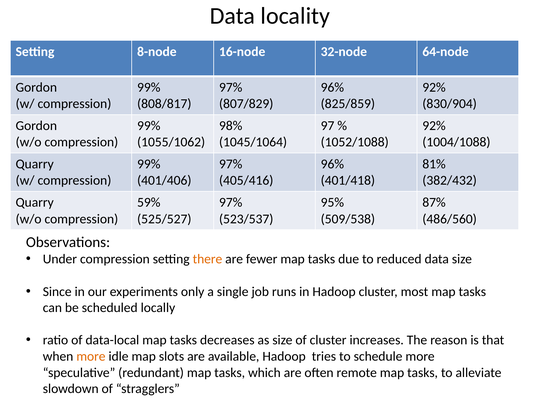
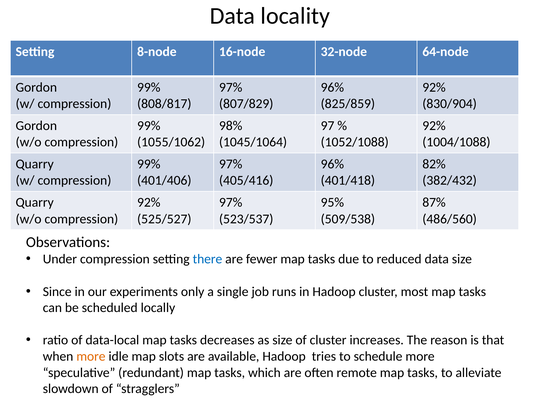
81%: 81% -> 82%
59% at (149, 202): 59% -> 92%
there colour: orange -> blue
